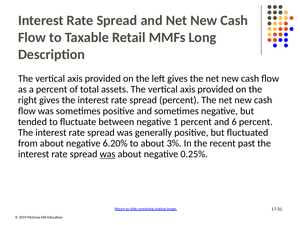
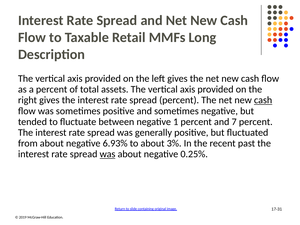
cash at (263, 100) underline: none -> present
6: 6 -> 7
6.20%: 6.20% -> 6.93%
